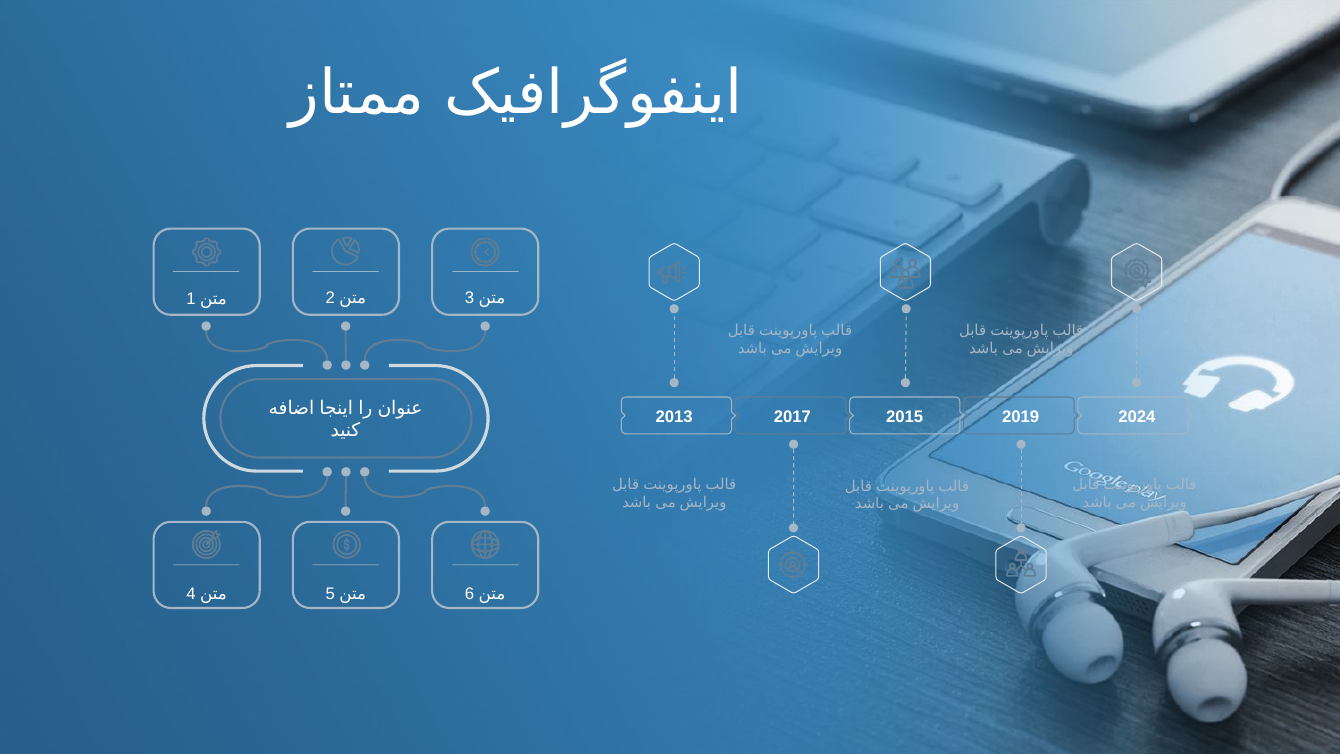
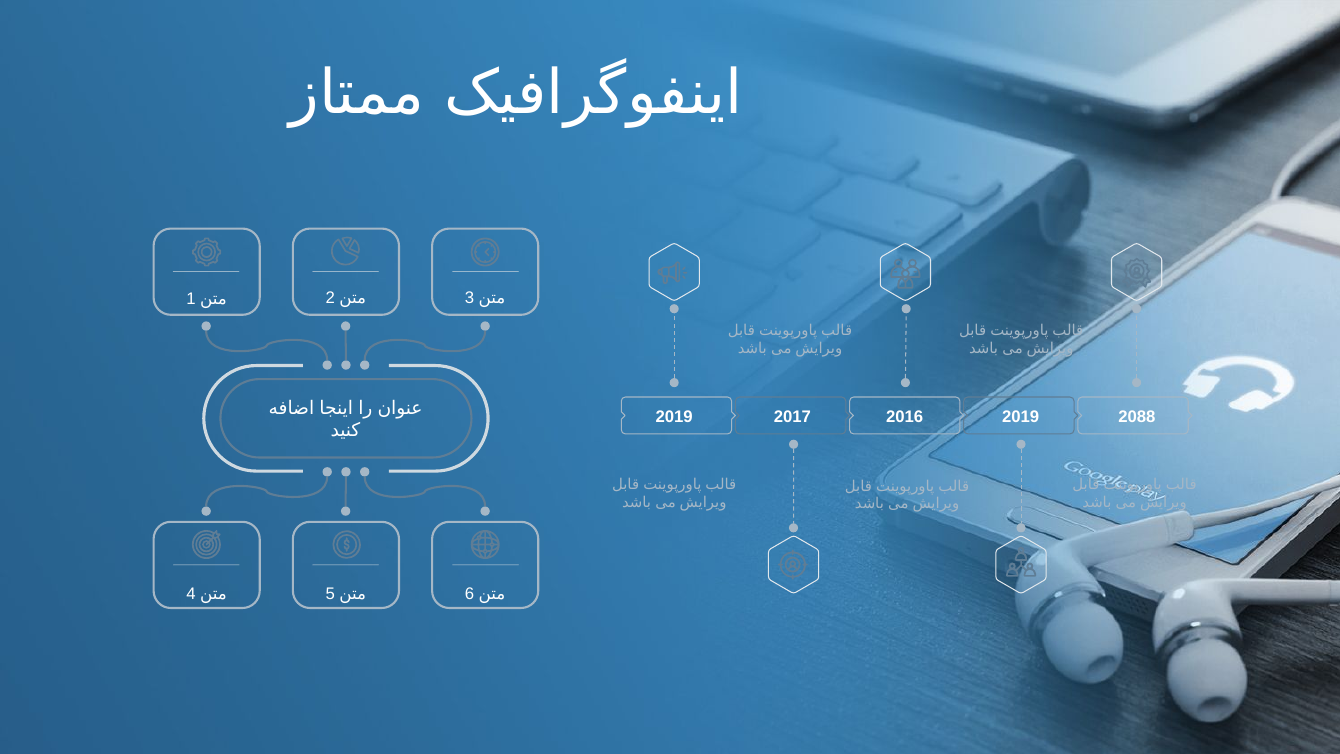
2013 at (674, 417): 2013 -> 2019
2015: 2015 -> 2016
2024: 2024 -> 2088
